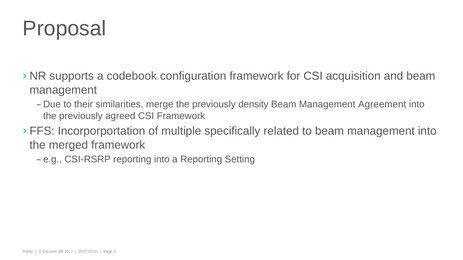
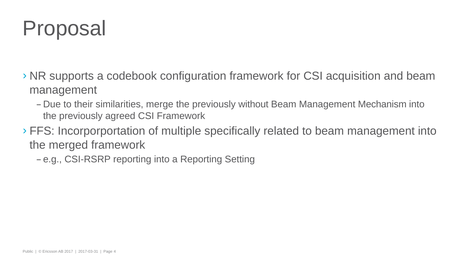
density: density -> without
Agreement: Agreement -> Mechanism
